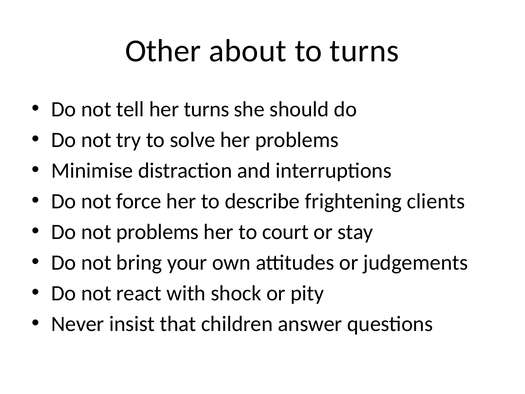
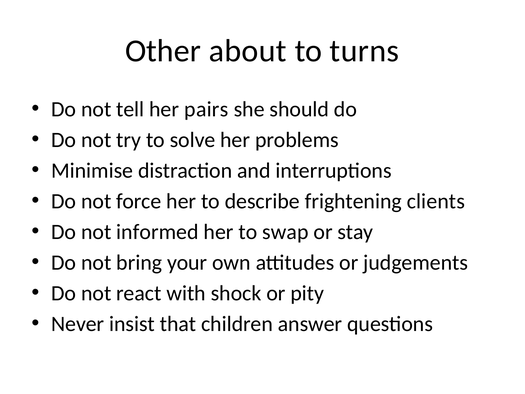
her turns: turns -> pairs
not problems: problems -> informed
court: court -> swap
